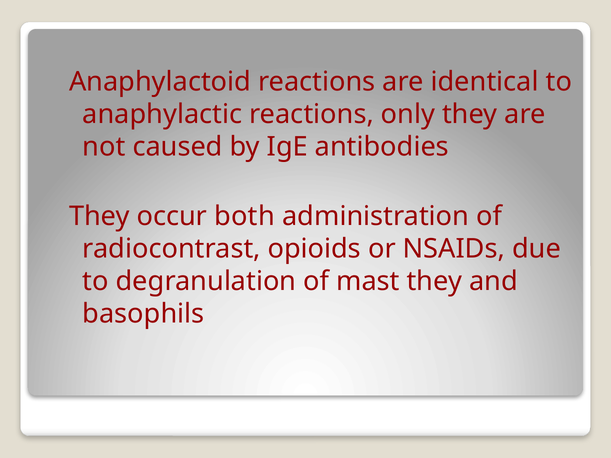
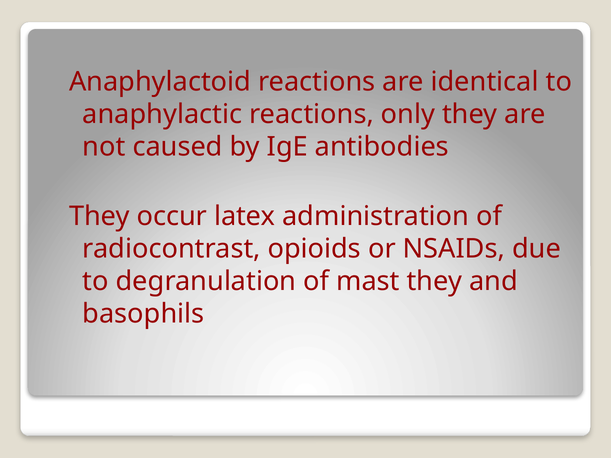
both: both -> latex
